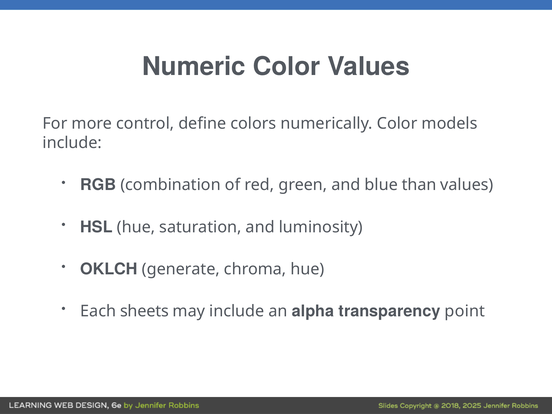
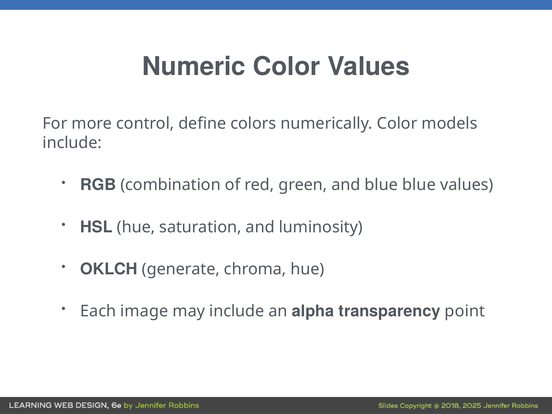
blue than: than -> blue
sheets: sheets -> image
